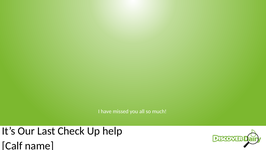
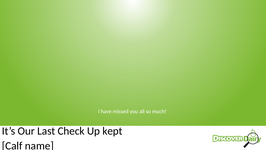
help: help -> kept
